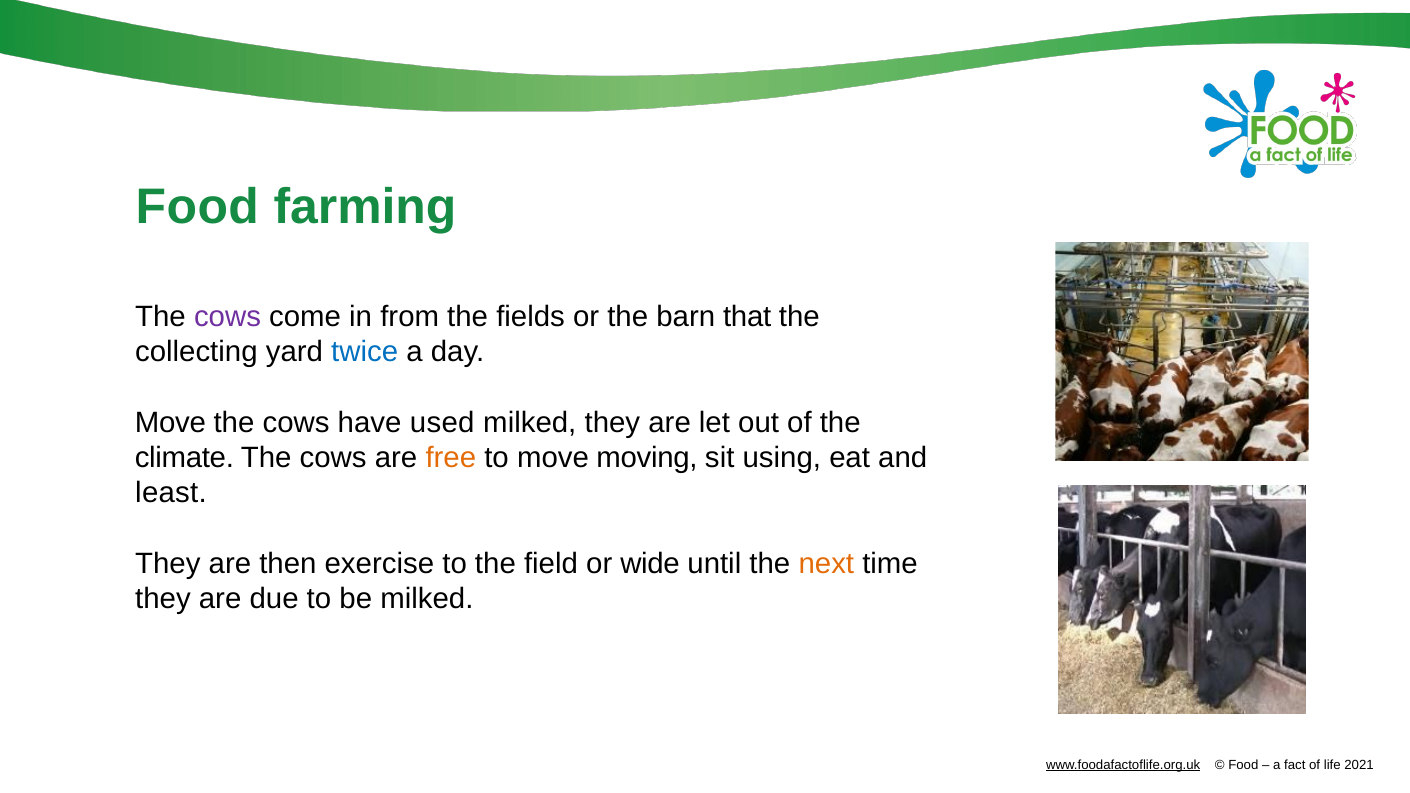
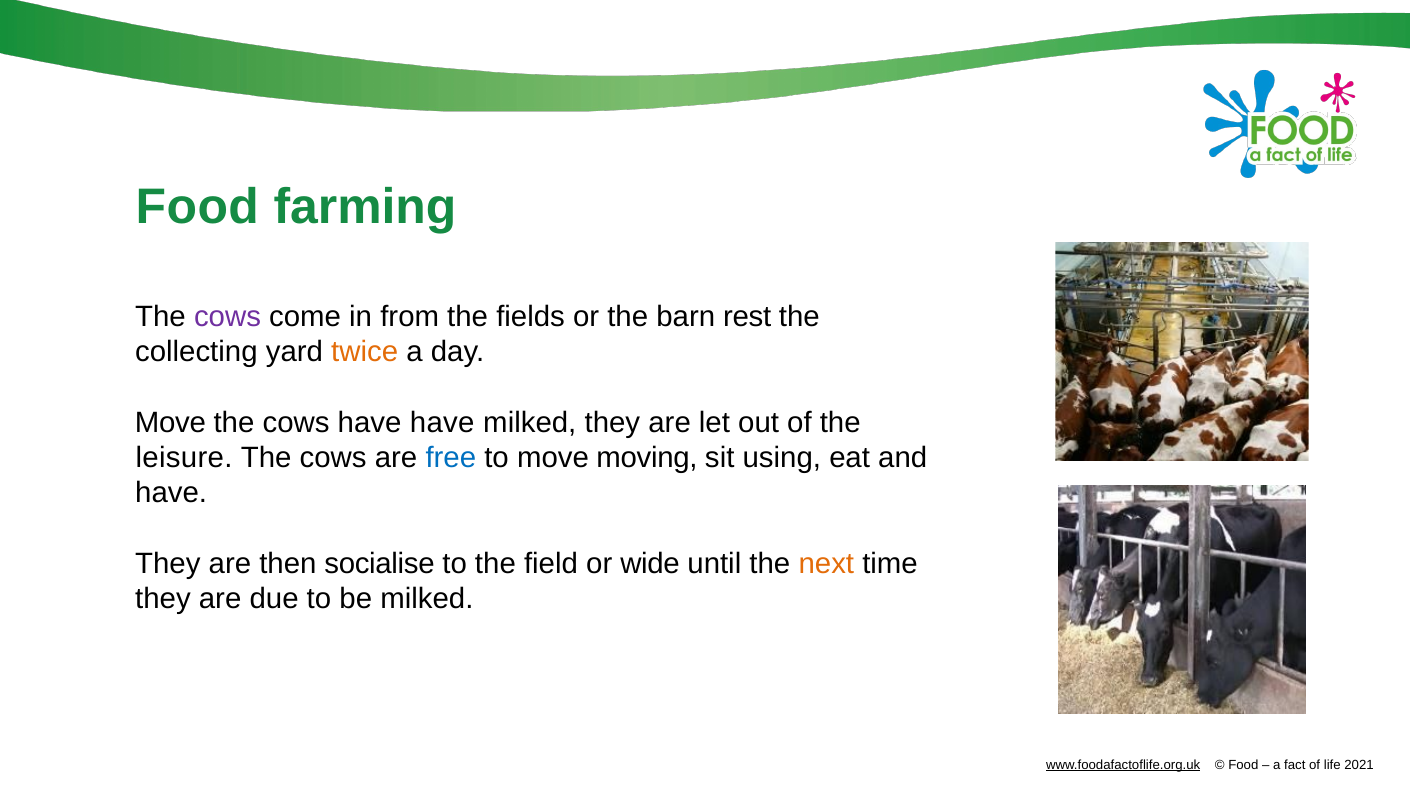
that: that -> rest
twice colour: blue -> orange
have used: used -> have
climate: climate -> leisure
free colour: orange -> blue
least at (171, 493): least -> have
exercise: exercise -> socialise
